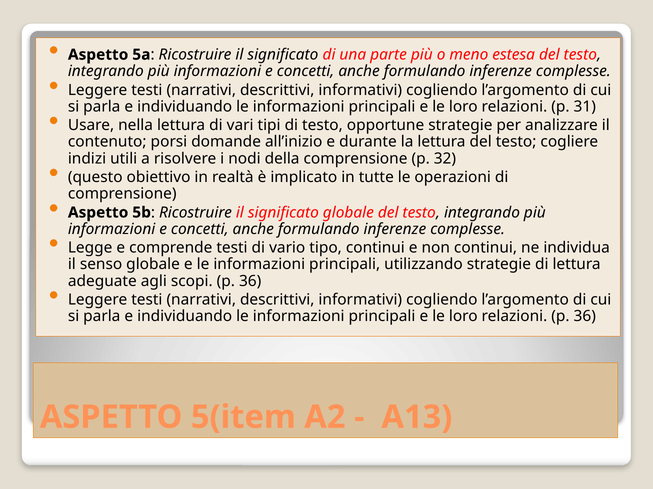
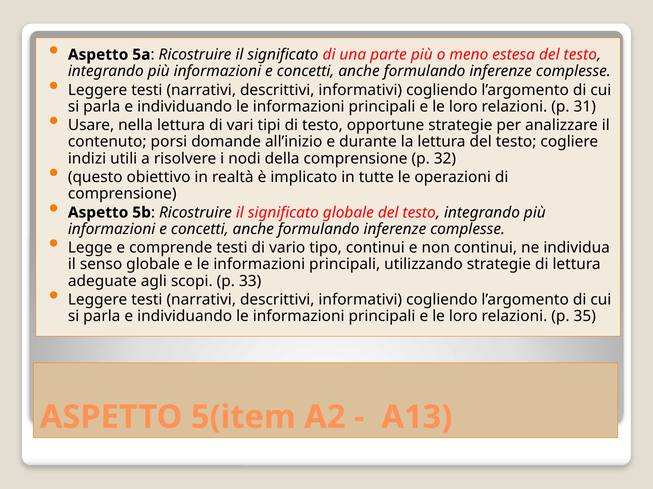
scopi p 36: 36 -> 33
relazioni p 36: 36 -> 35
